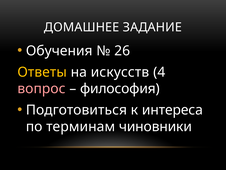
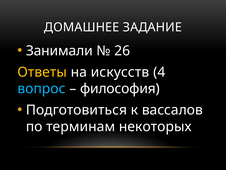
Обучения: Обучения -> Занимали
вопрос colour: pink -> light blue
интереса: интереса -> вассалов
чиновники: чиновники -> некоторых
